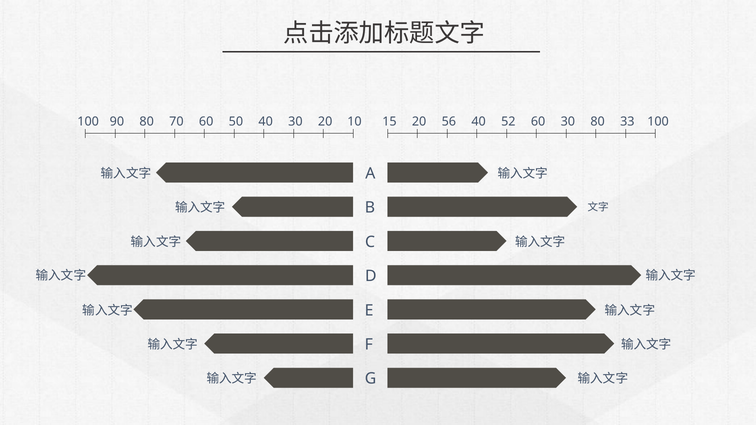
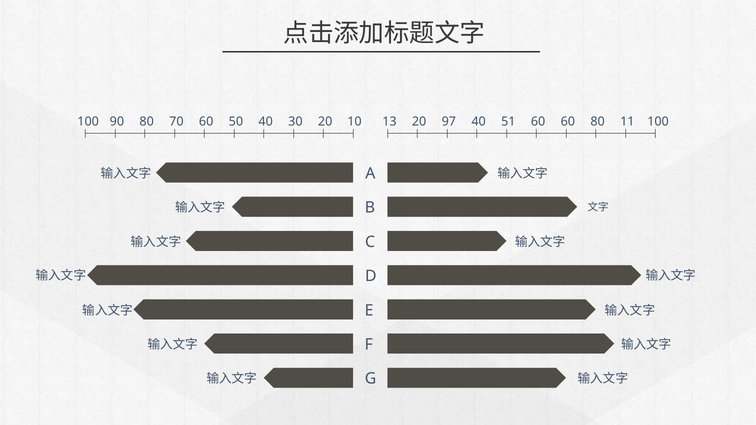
15: 15 -> 13
56: 56 -> 97
52: 52 -> 51
60 30: 30 -> 60
33: 33 -> 11
